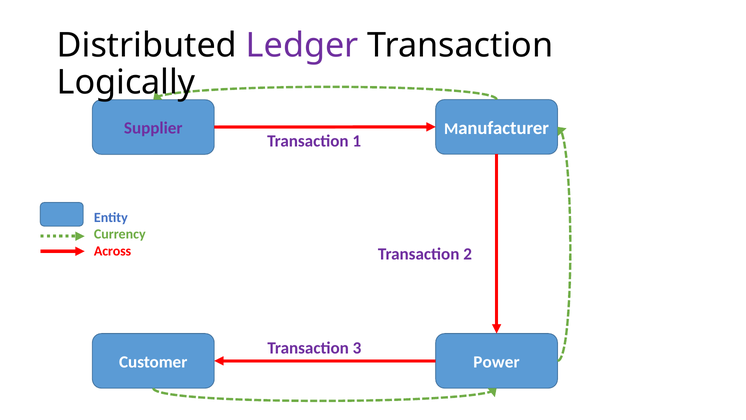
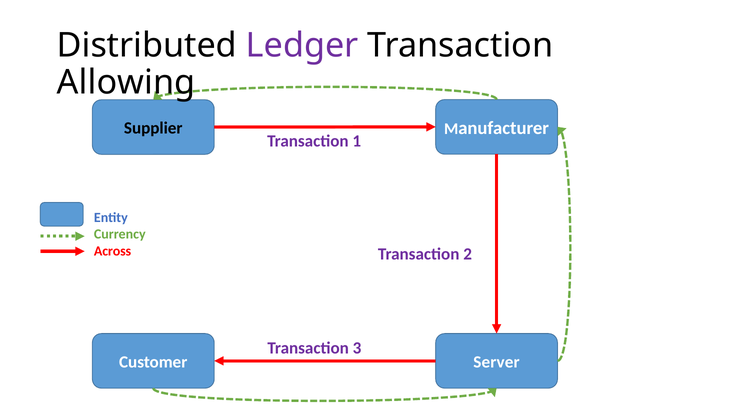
Logically: Logically -> Allowing
Supplier colour: purple -> black
Power: Power -> Server
